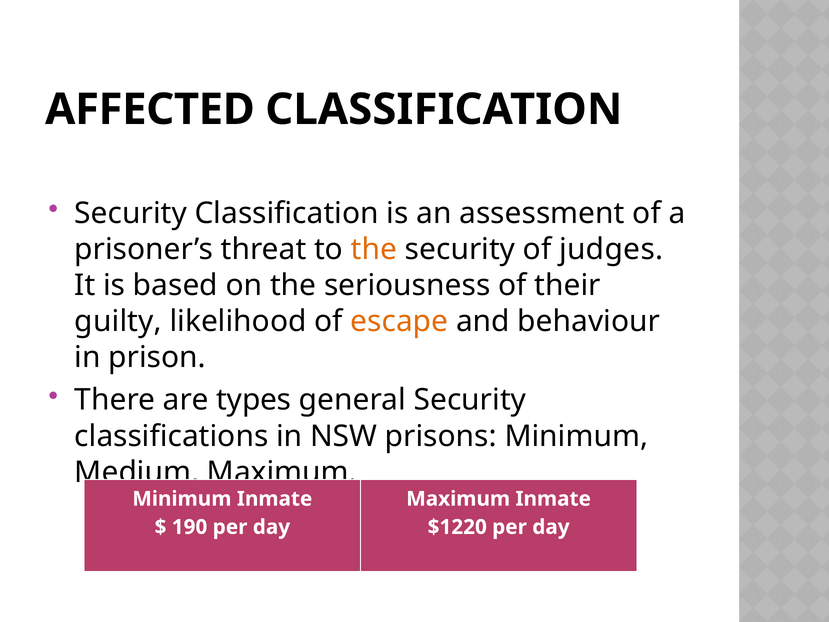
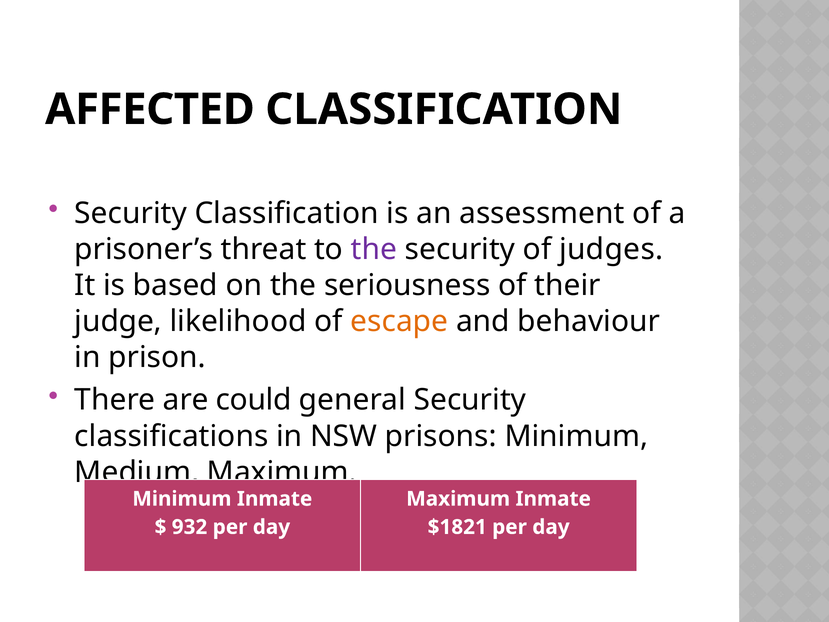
the at (374, 249) colour: orange -> purple
guilty: guilty -> judge
types: types -> could
190: 190 -> 932
$1220: $1220 -> $1821
